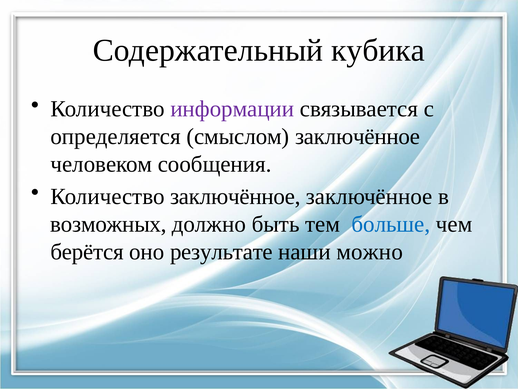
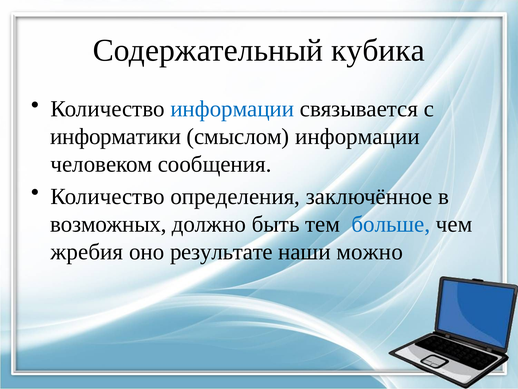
информации at (232, 109) colour: purple -> blue
определяется: определяется -> информатики
смыслом заключённое: заключённое -> информации
Количество заключённое: заключённое -> определения
берётся: берётся -> жребия
